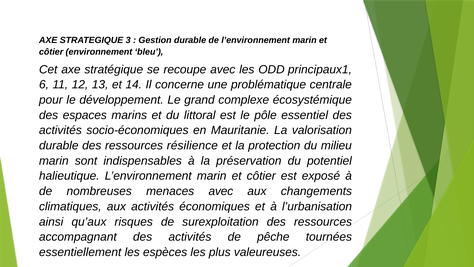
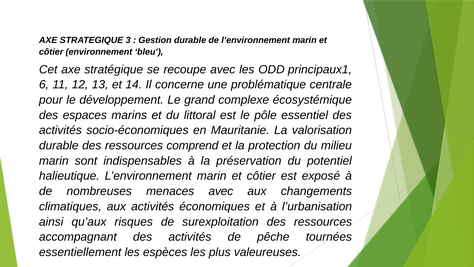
résilience: résilience -> comprend
